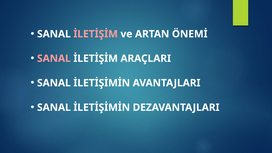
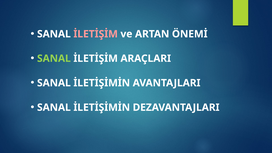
SANAL at (54, 58) colour: pink -> light green
